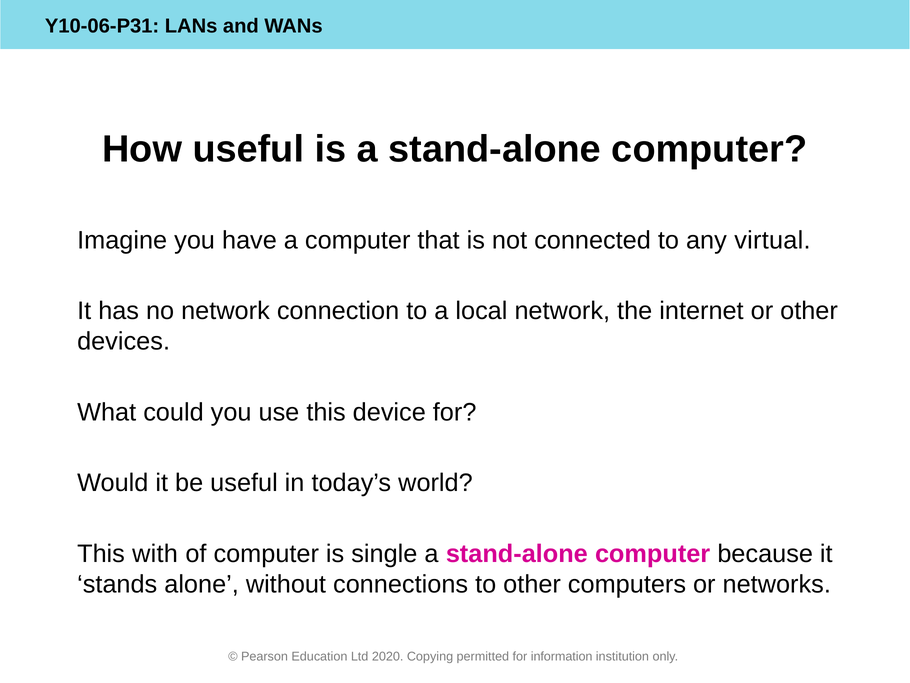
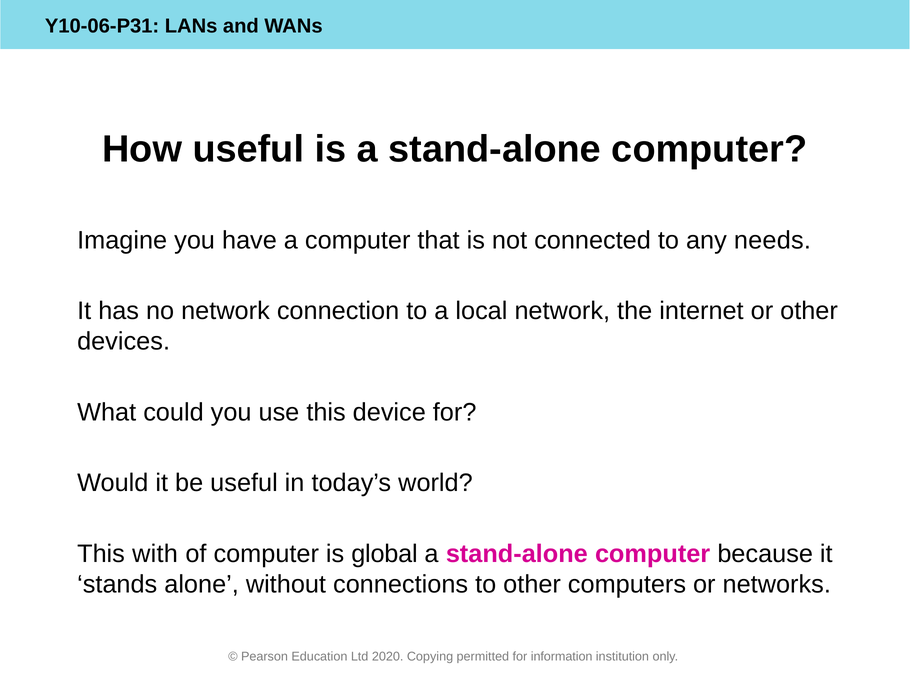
virtual: virtual -> needs
single: single -> global
